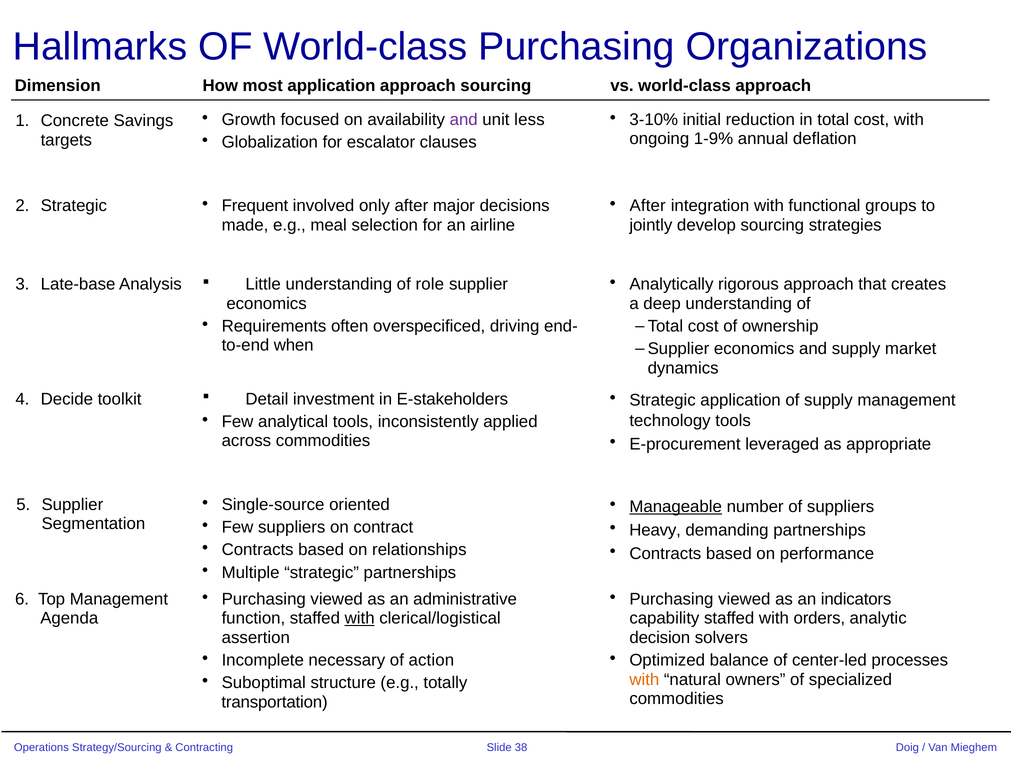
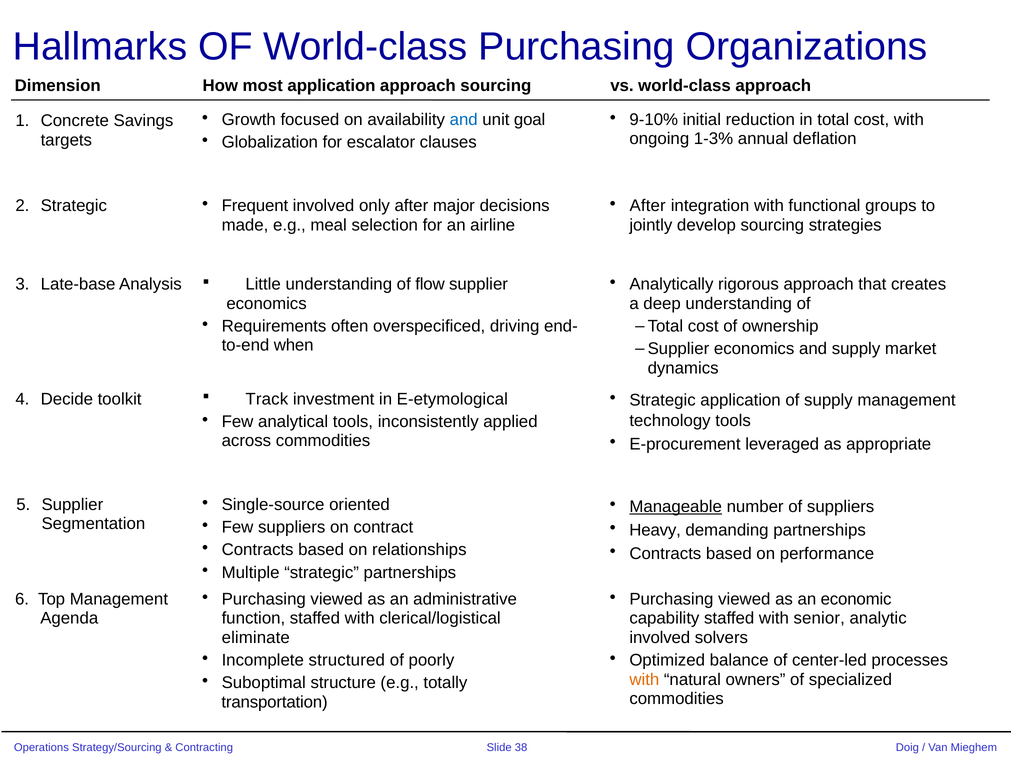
and at (464, 120) colour: purple -> blue
less: less -> goal
3-10%: 3-10% -> 9-10%
1-9%: 1-9% -> 1-3%
role: role -> flow
Detail: Detail -> Track
E-stakeholders: E-stakeholders -> E-etymological
indicators: indicators -> economic
with at (360, 618) underline: present -> none
orders: orders -> senior
assertion: assertion -> eliminate
decision at (660, 637): decision -> involved
necessary: necessary -> structured
action: action -> poorly
